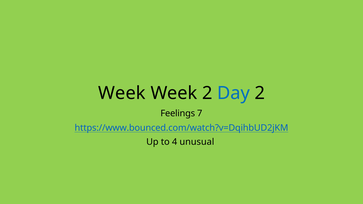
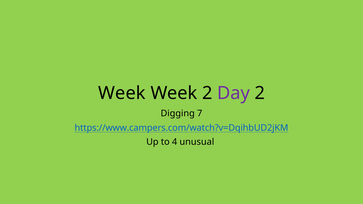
Day colour: blue -> purple
Feelings: Feelings -> Digging
https://www.bounced.com/watch?v=DqihbUD2jKM: https://www.bounced.com/watch?v=DqihbUD2jKM -> https://www.campers.com/watch?v=DqihbUD2jKM
